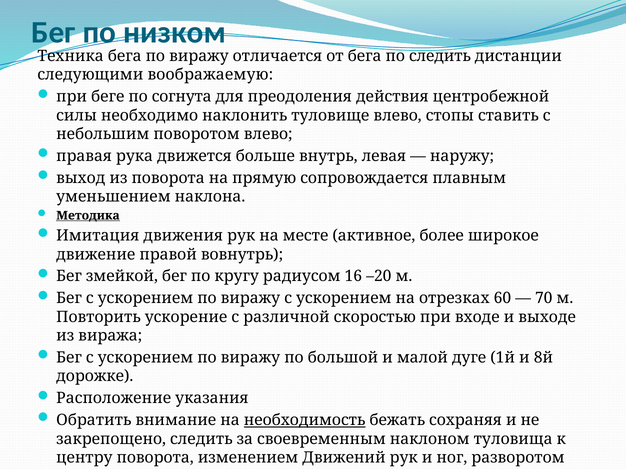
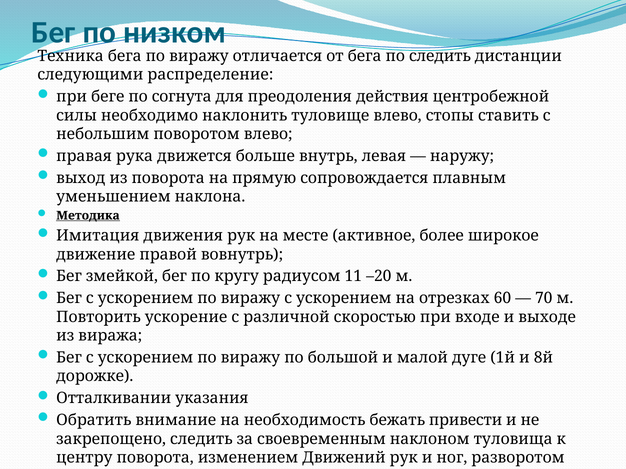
воображаемую: воображаемую -> распределение
16: 16 -> 11
Расположение: Расположение -> Отталкивании
необходимость underline: present -> none
сохраняя: сохраняя -> привести
